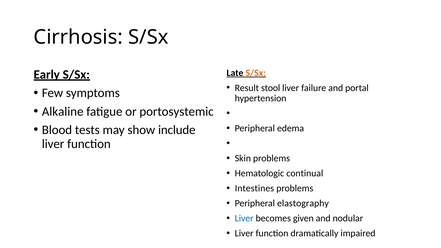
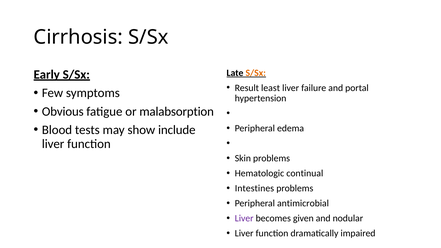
stool: stool -> least
Alkaline: Alkaline -> Obvious
portosystemic: portosystemic -> malabsorption
elastography: elastography -> antimicrobial
Liver at (244, 218) colour: blue -> purple
